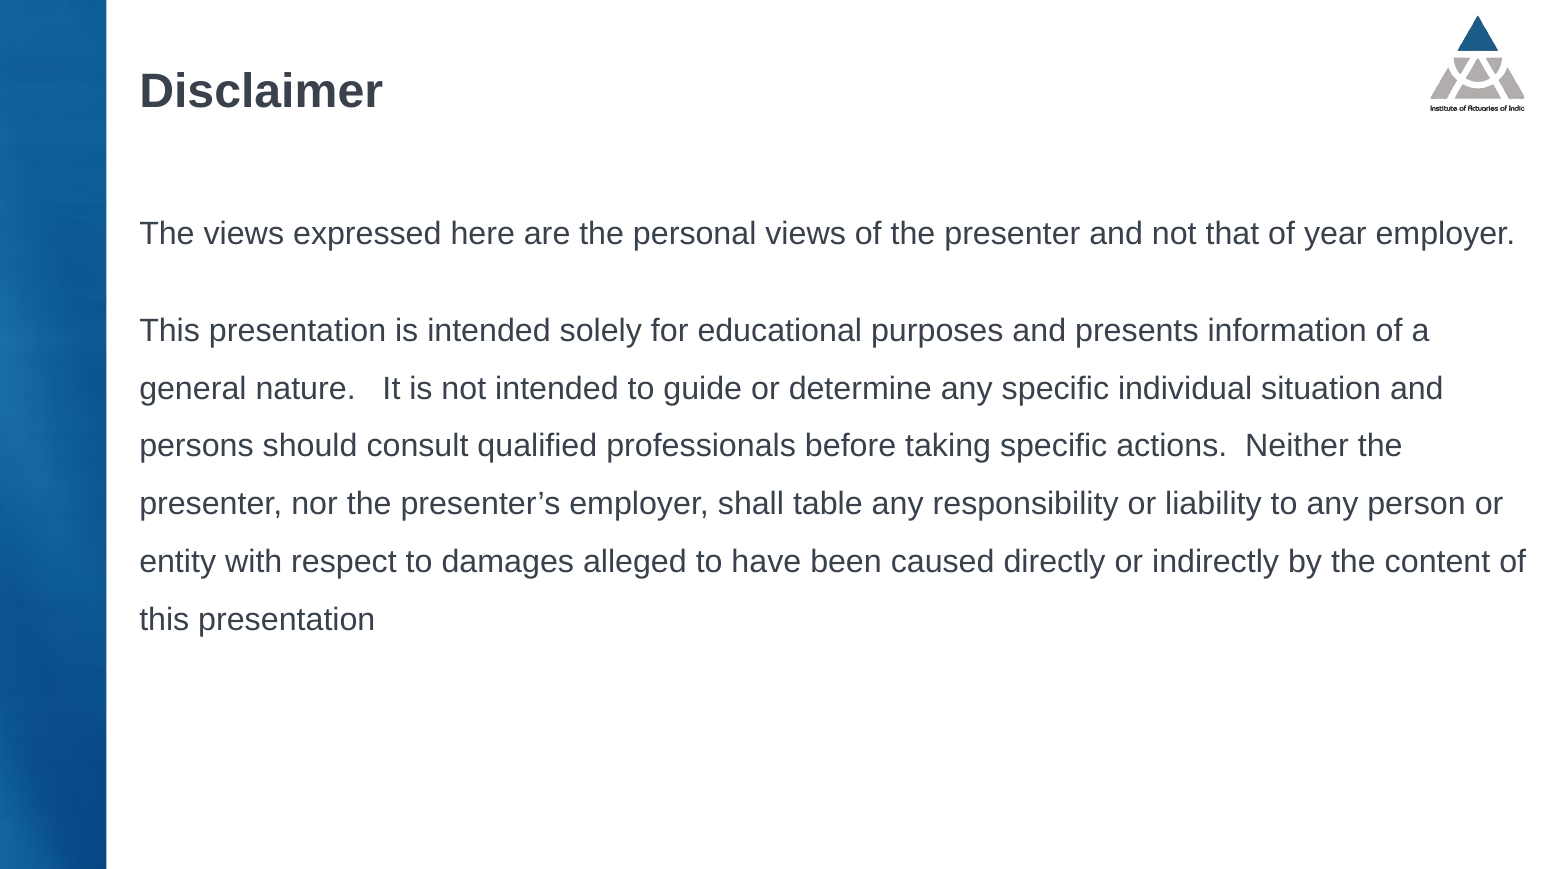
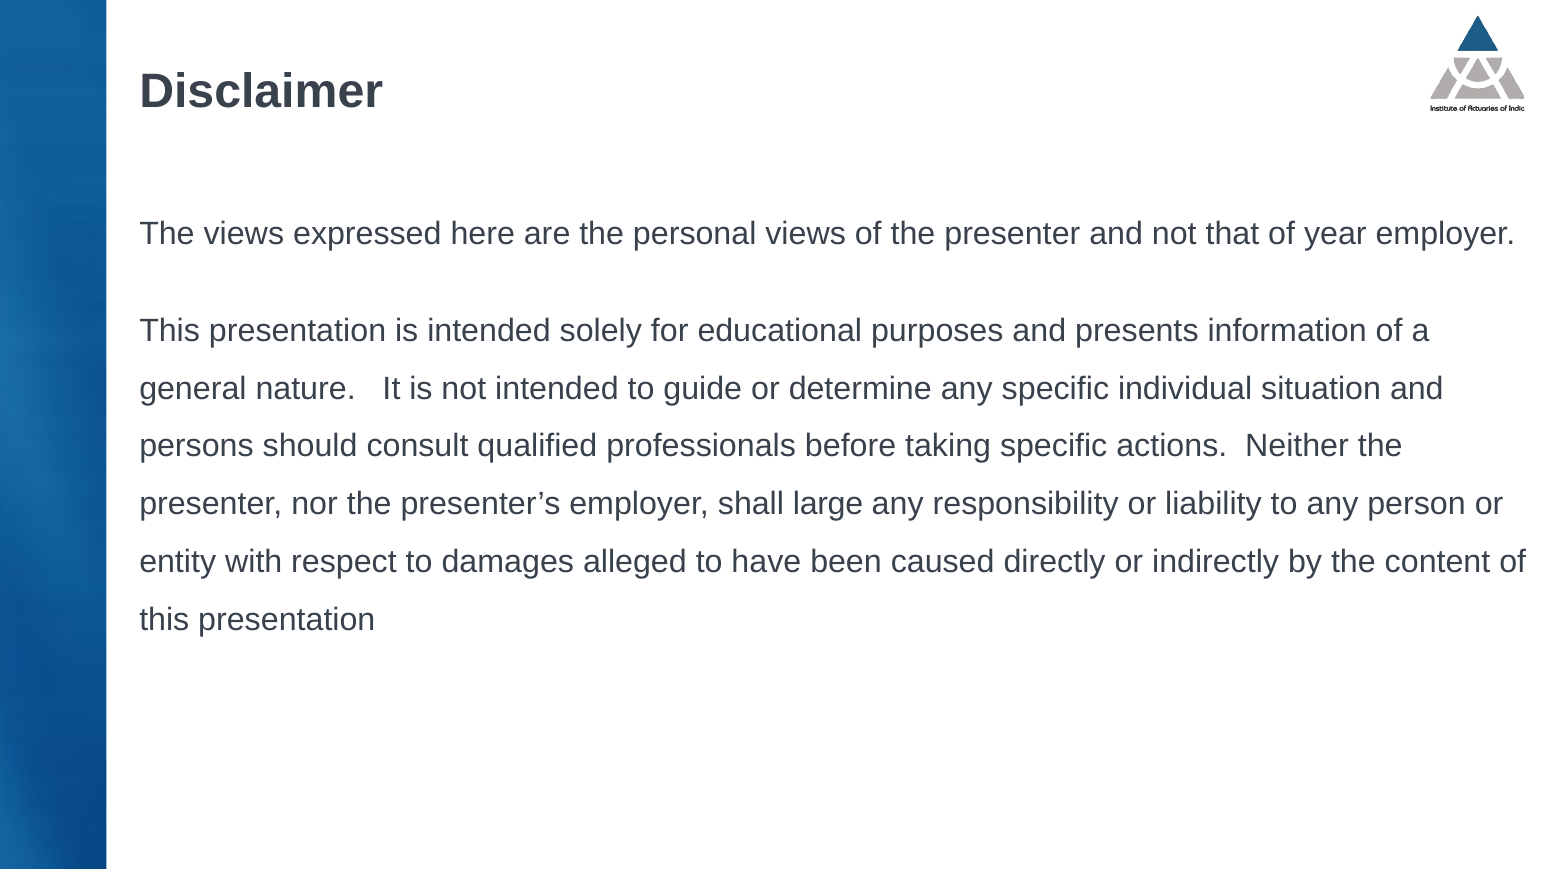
table: table -> large
